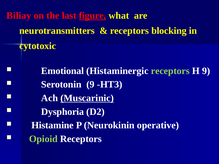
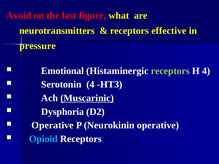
Biliay: Biliay -> Avoid
figure underline: present -> none
blocking: blocking -> effective
cytotoxic: cytotoxic -> pressure
H 9: 9 -> 4
Serotonin 9: 9 -> 4
Histamine at (53, 125): Histamine -> Operative
Opioid colour: light green -> light blue
